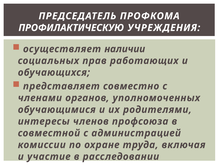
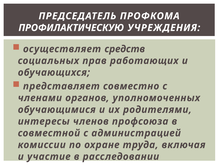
наличии: наличии -> средств
